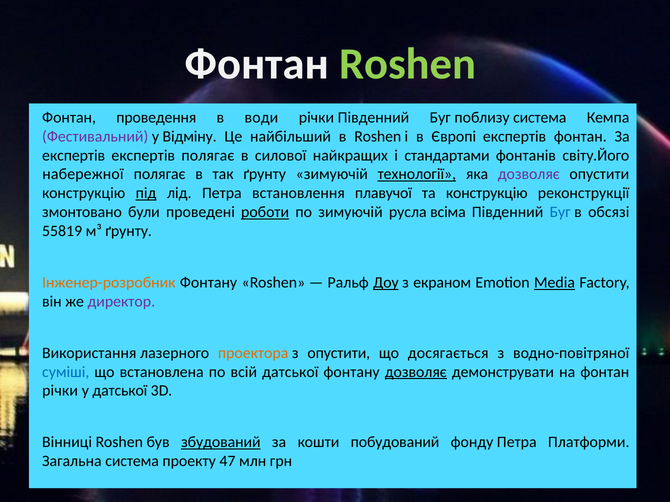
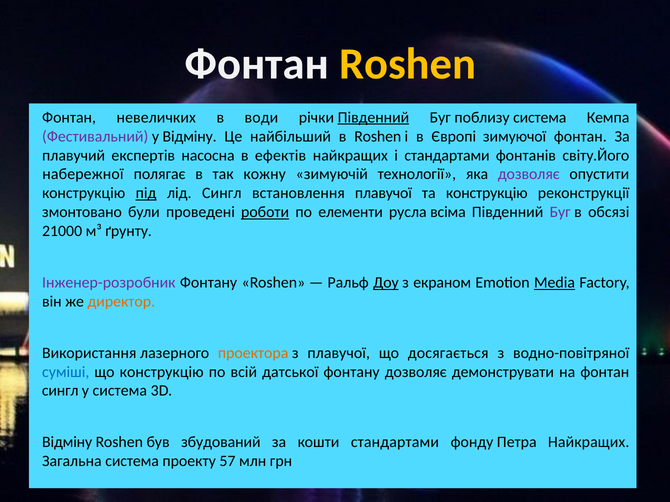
Roshen at (408, 64) colour: light green -> yellow
проведення: проведення -> невеличких
Південний at (373, 117) underline: none -> present
Європі експертів: експертів -> зимуючої
експертів at (74, 155): експертів -> плавучий
експертів полягає: полягає -> насосна
силової: силової -> ефектів
так ґрунту: ґрунту -> кожну
технології underline: present -> none
лід Петра: Петра -> Сингл
по зимуючій: зимуючій -> елементи
Буг at (560, 212) colour: blue -> purple
55819: 55819 -> 21000
Інженер-розробник colour: orange -> purple
директор colour: purple -> orange
з опустити: опустити -> плавучої
що встановлена: встановлена -> конструкцію
дозволяє at (416, 372) underline: present -> none
річки at (60, 391): річки -> сингл
у датської: датської -> система
Вінниці at (67, 443): Вінниці -> Відміну
збудований underline: present -> none
кошти побудований: побудований -> стандартами
Петра Платформи: Платформи -> Найкращих
47: 47 -> 57
